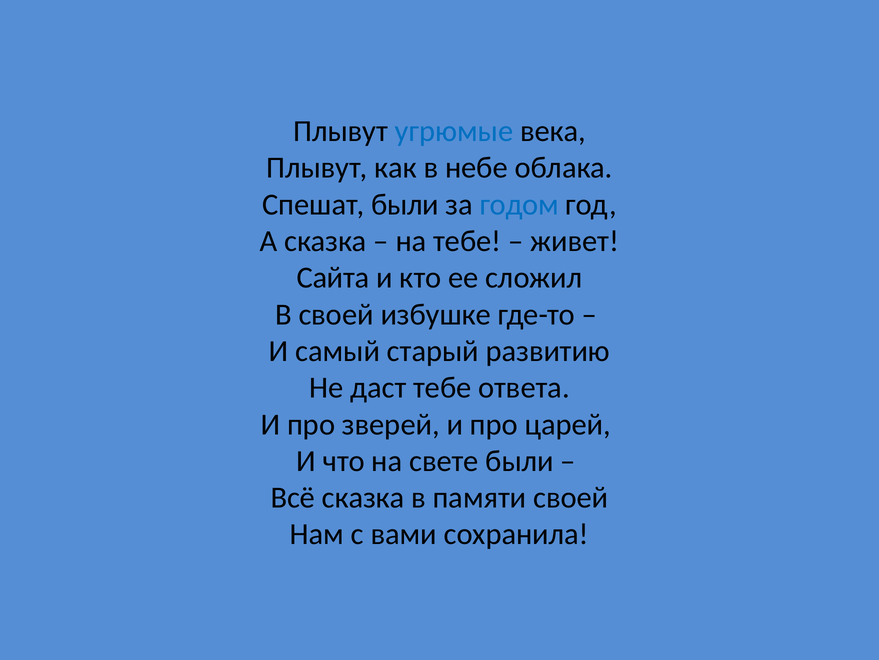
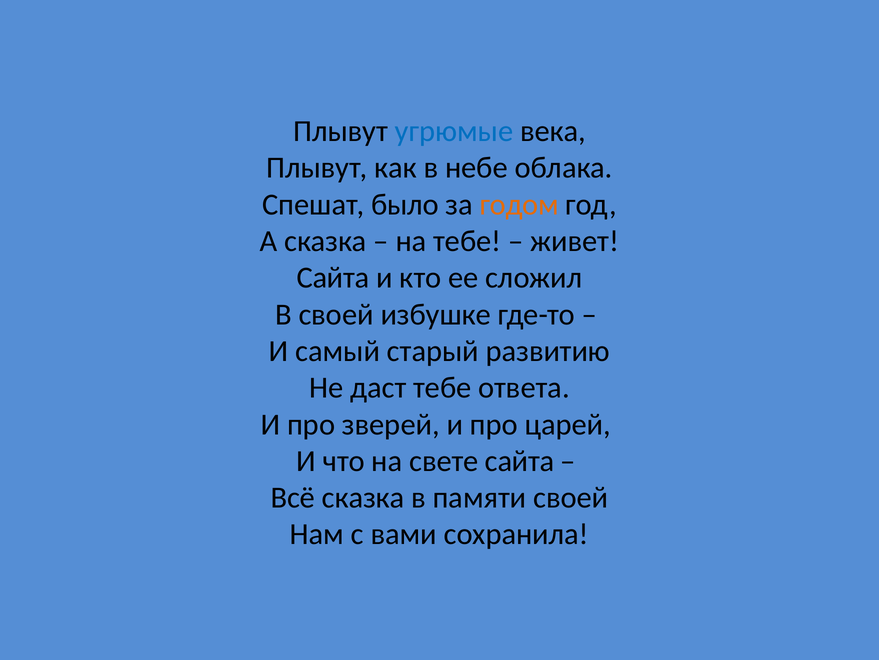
Спешат были: были -> было
годом colour: blue -> orange
свете были: были -> сайта
